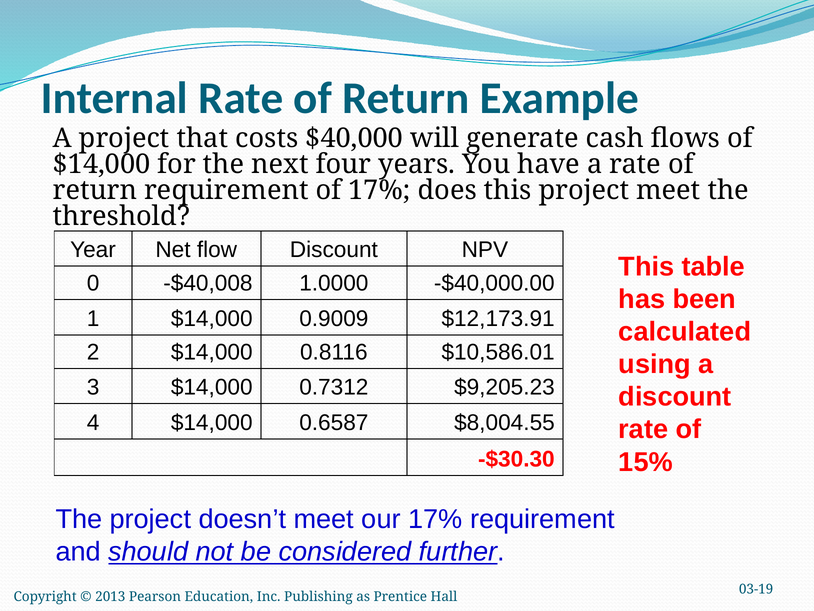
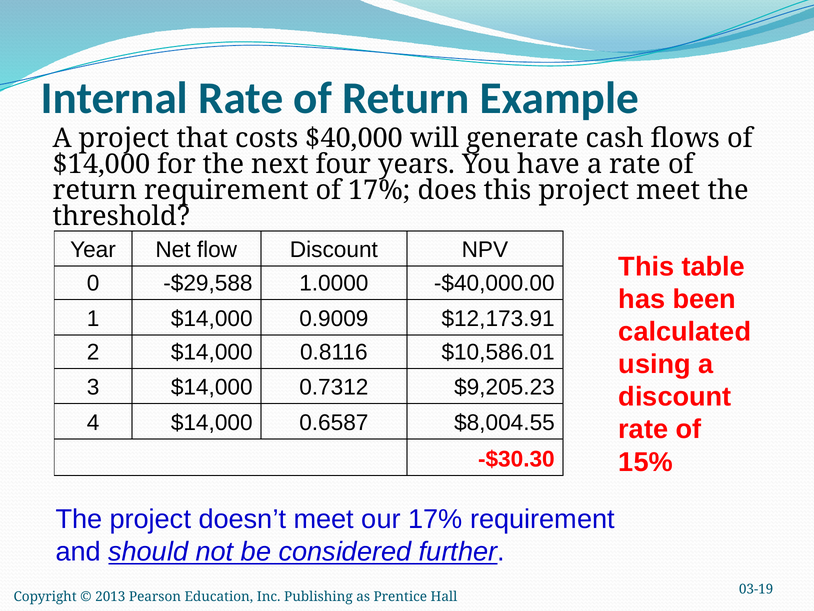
-$40,008: -$40,008 -> -$29,588
